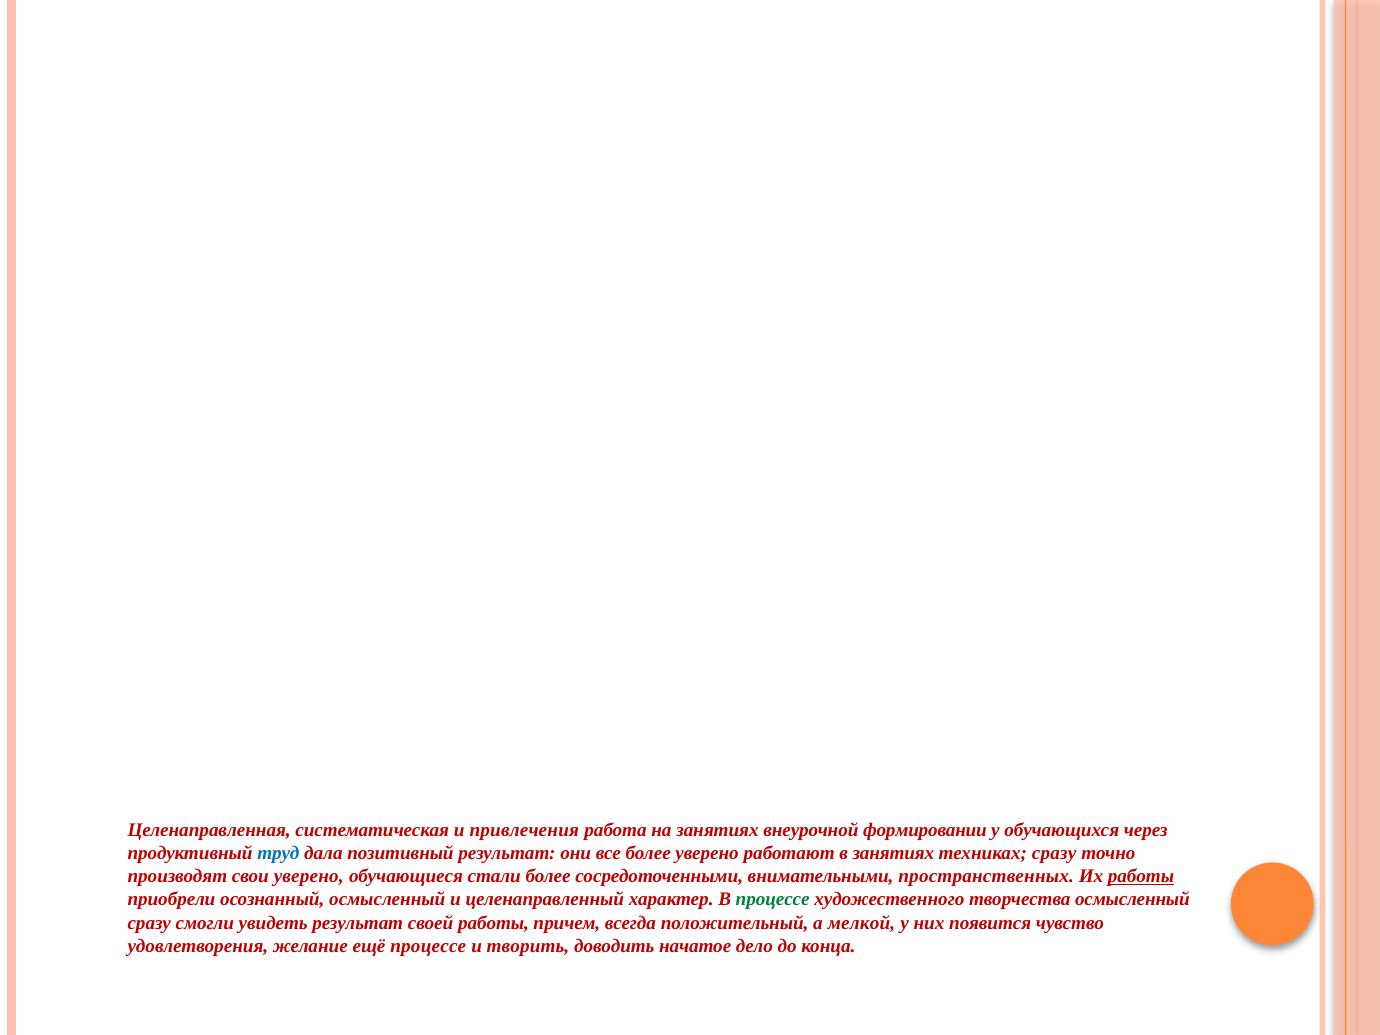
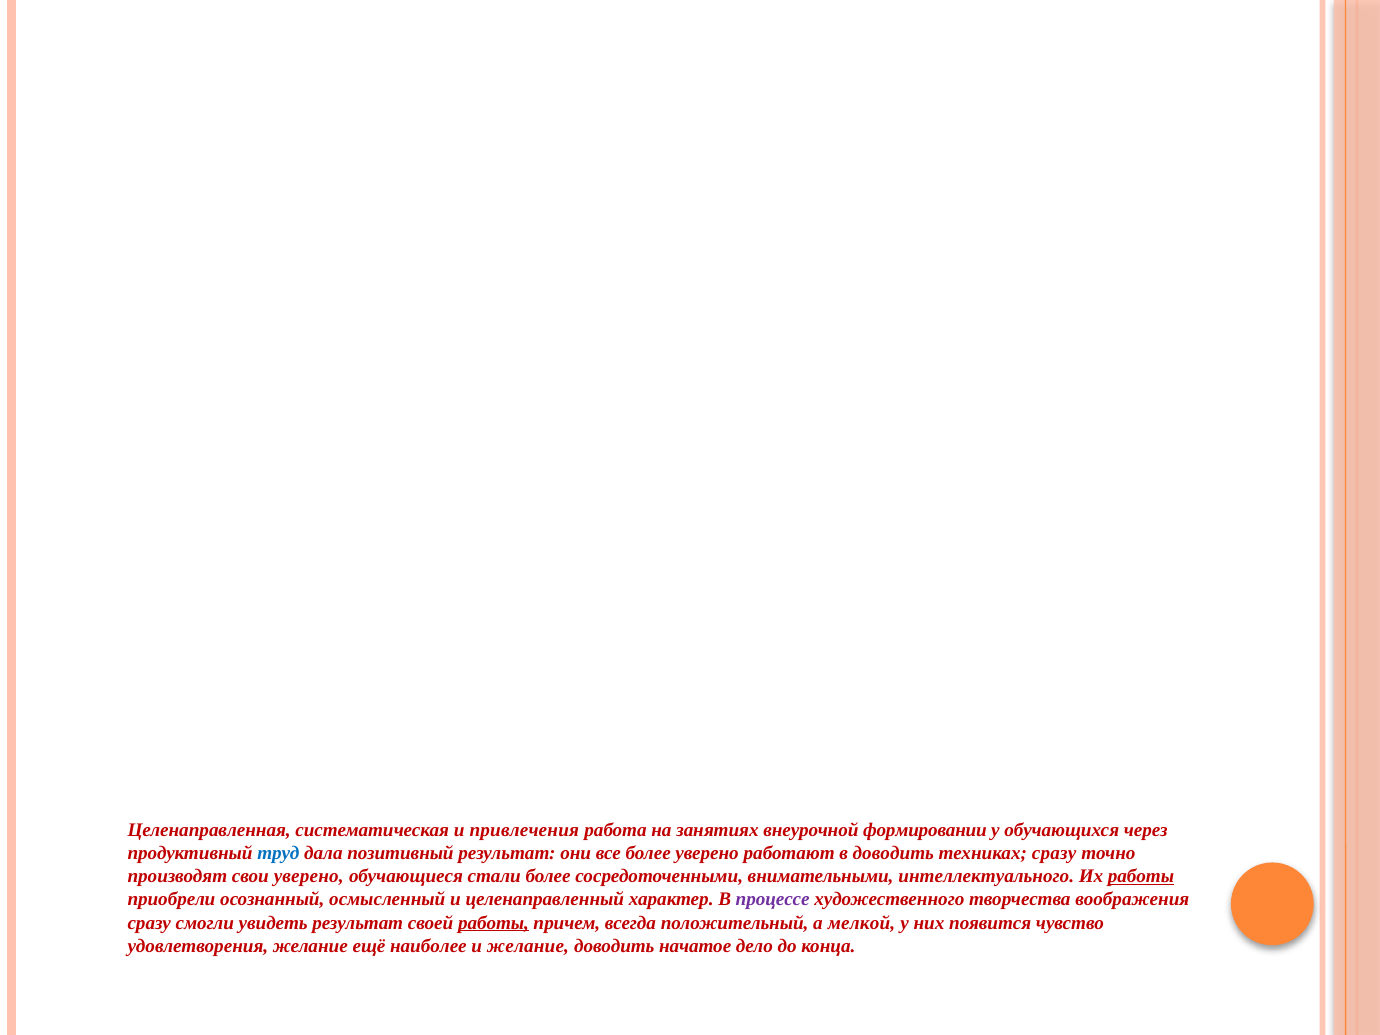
в занятиях: занятиях -> доводить
пространственных: пространственных -> интеллектуального
процессе at (773, 900) colour: green -> purple
творчества осмысленный: осмысленный -> воображения
работы at (493, 923) underline: none -> present
ещё процессе: процессе -> наиболее
и творить: творить -> желание
